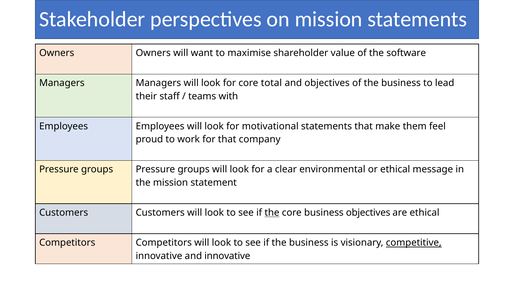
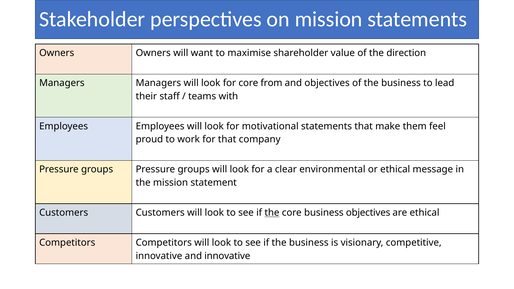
software: software -> direction
total: total -> from
competitive underline: present -> none
